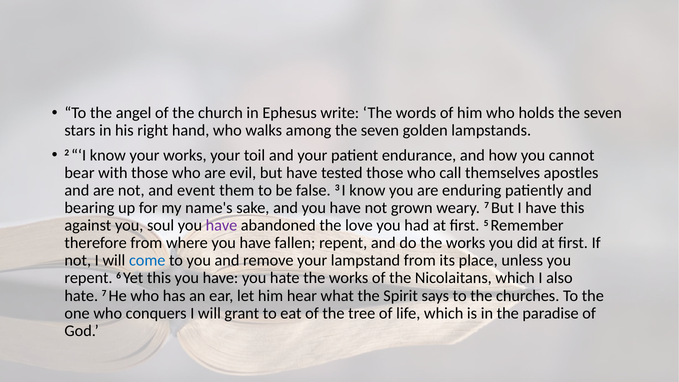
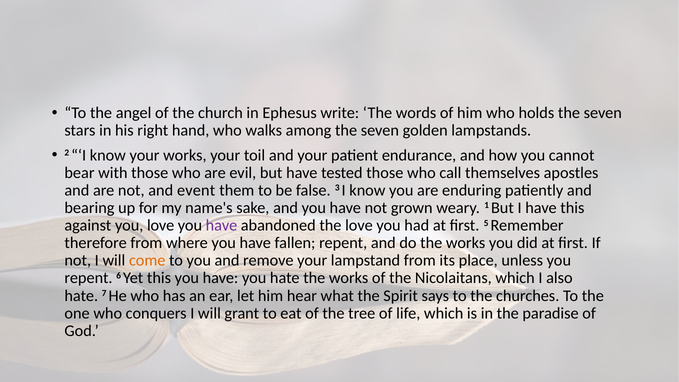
weary 7: 7 -> 1
you soul: soul -> love
come colour: blue -> orange
